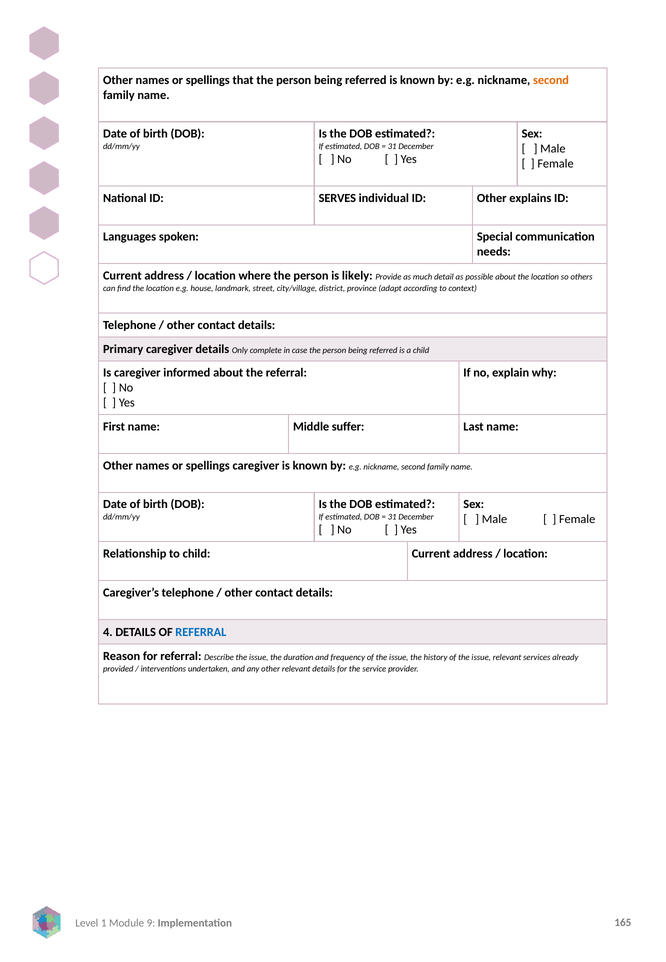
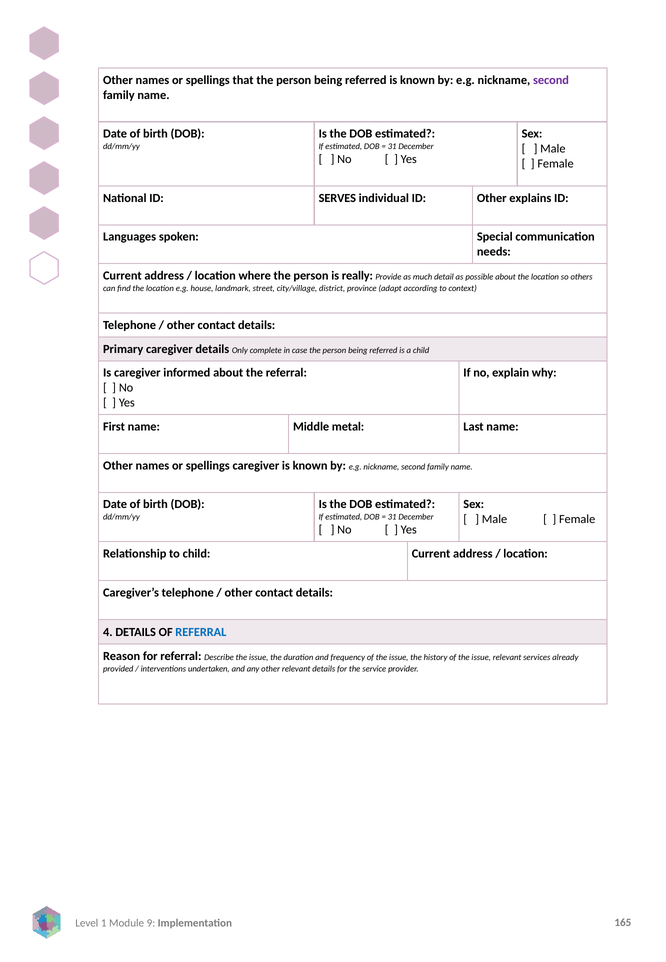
second at (551, 80) colour: orange -> purple
likely: likely -> really
suffer: suffer -> metal
